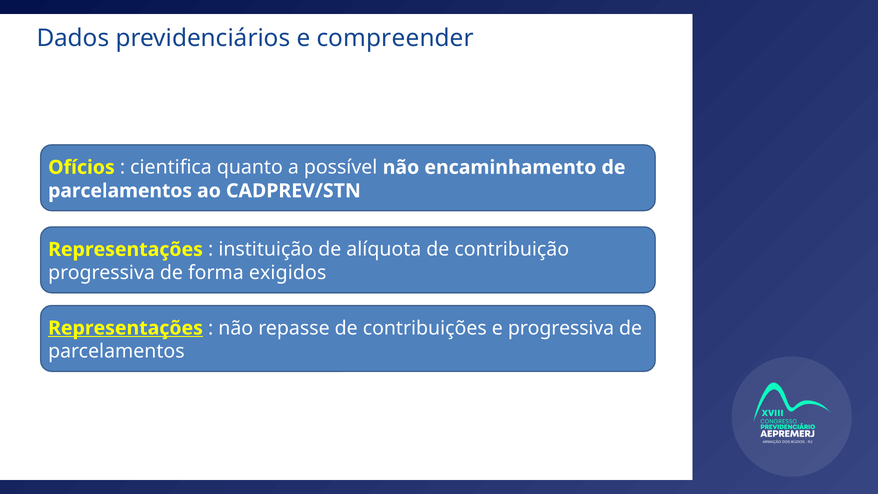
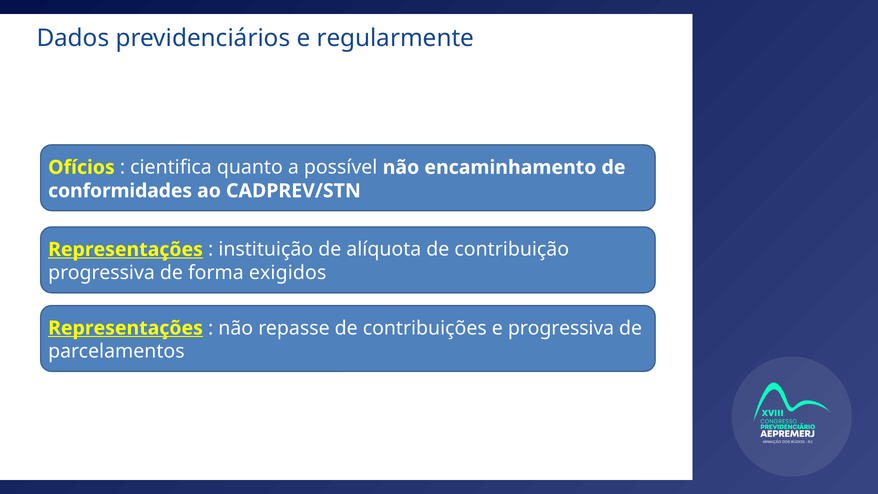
compreender: compreender -> regularmente
parcelamentos at (120, 191): parcelamentos -> conformidades
Representações at (126, 249) underline: none -> present
